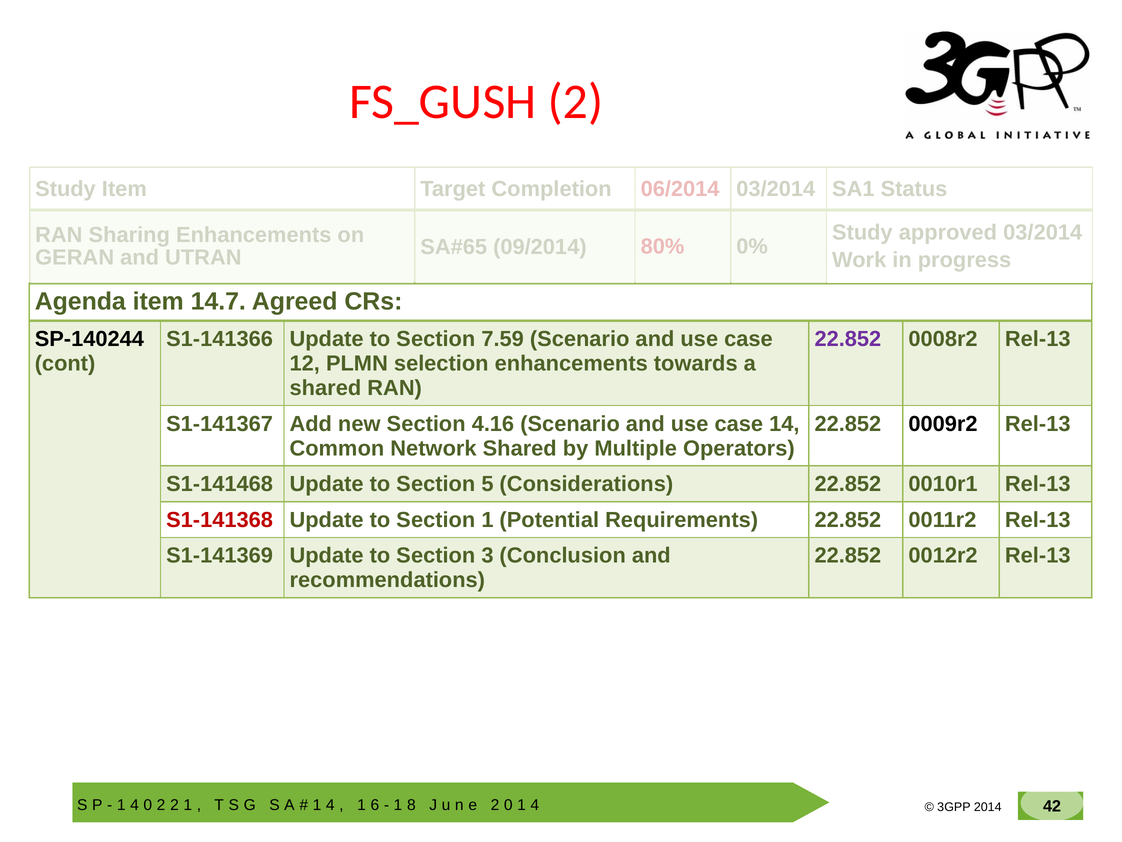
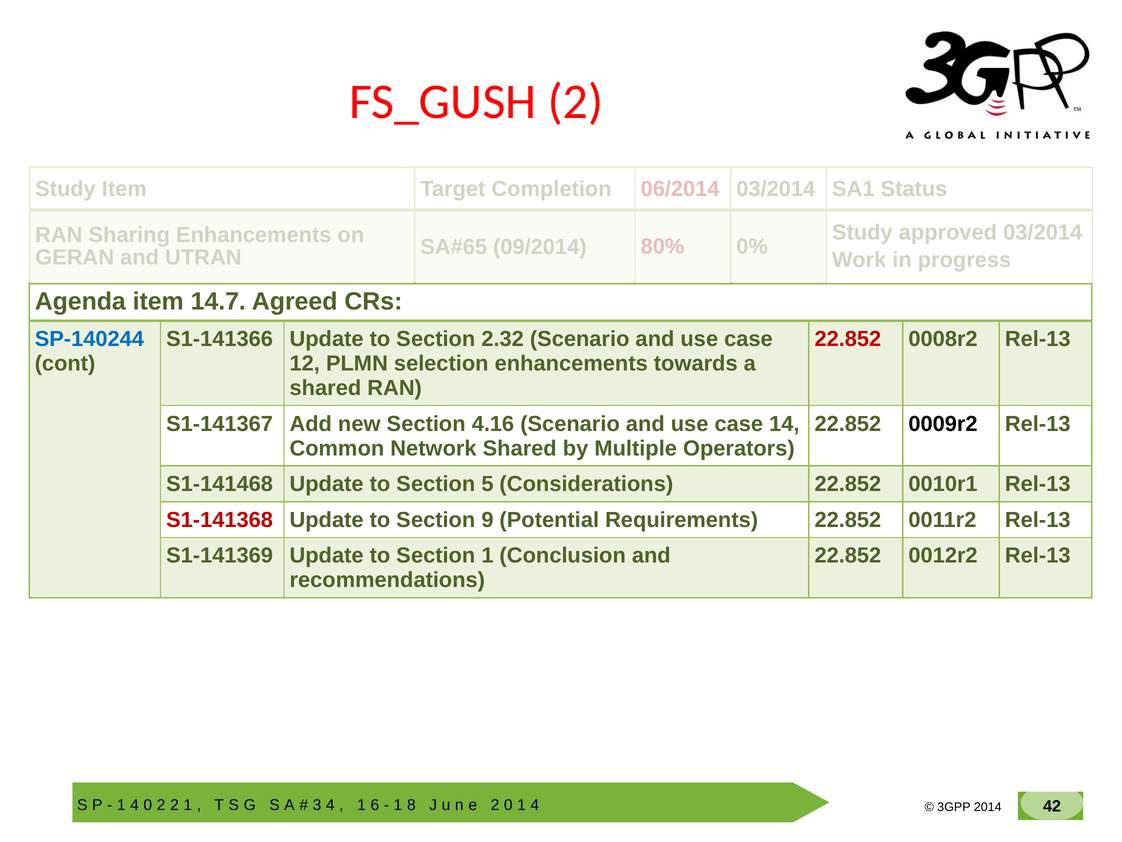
SP-140244 colour: black -> blue
7.59: 7.59 -> 2.32
22.852 at (848, 339) colour: purple -> red
Section 1: 1 -> 9
Section 3: 3 -> 1
1 at (317, 805): 1 -> 3
